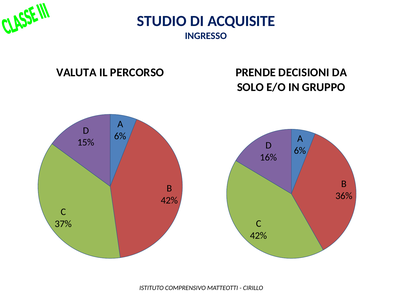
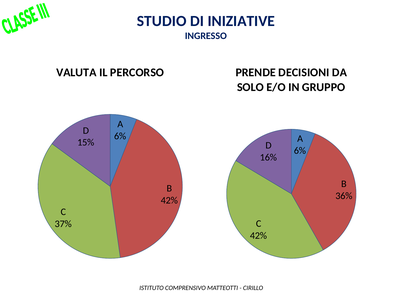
ACQUISITE: ACQUISITE -> INIZIATIVE
